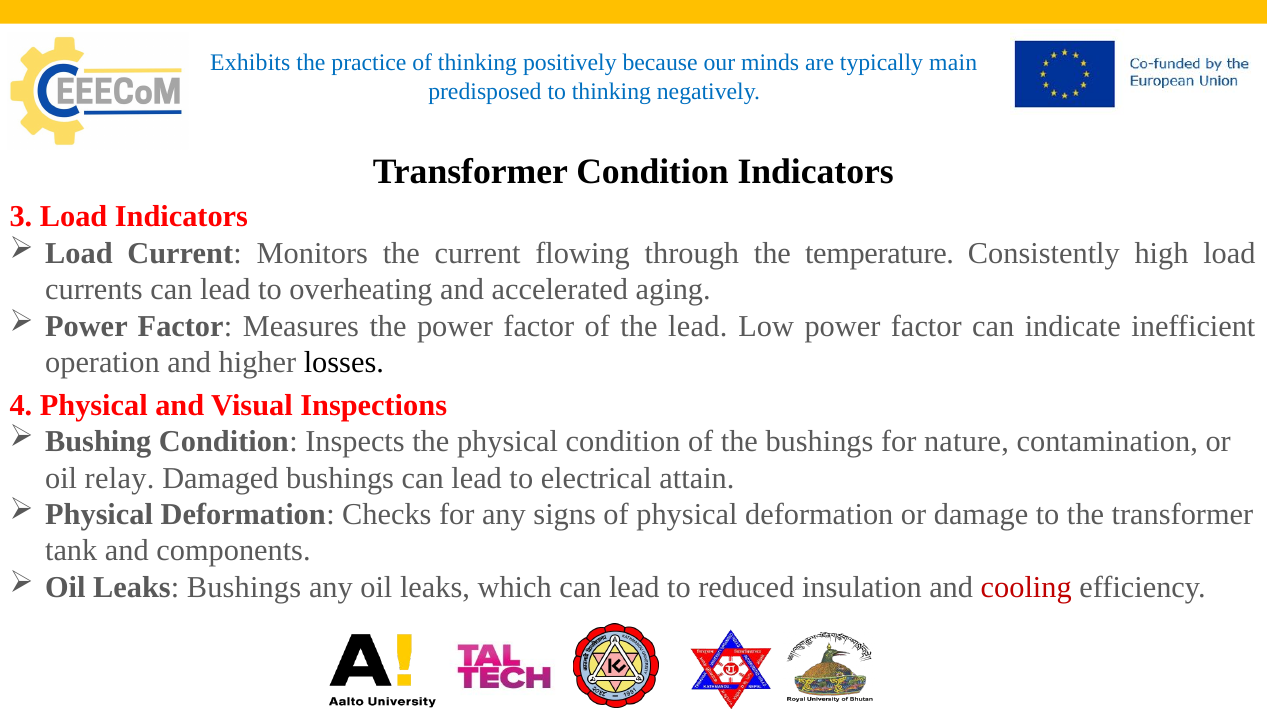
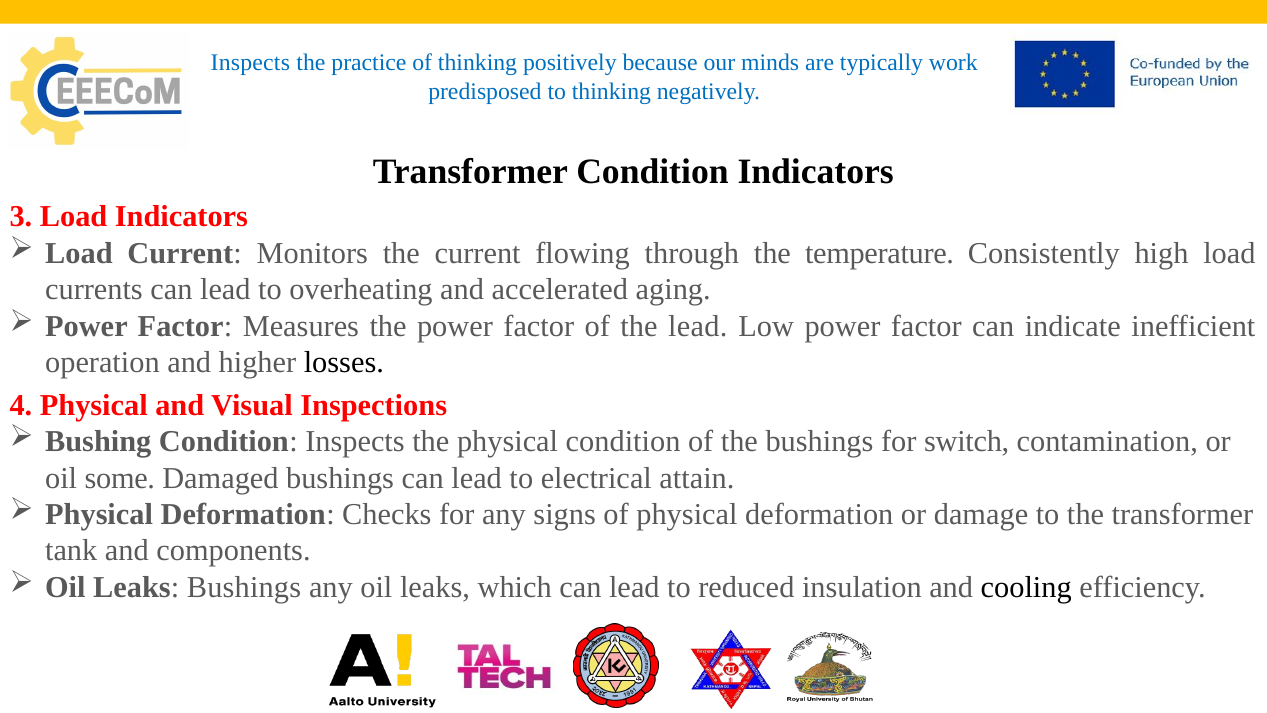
Exhibits at (250, 63): Exhibits -> Inspects
main: main -> work
nature: nature -> switch
relay: relay -> some
cooling colour: red -> black
